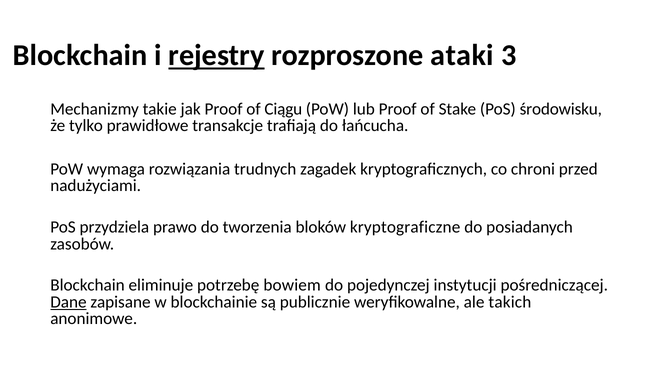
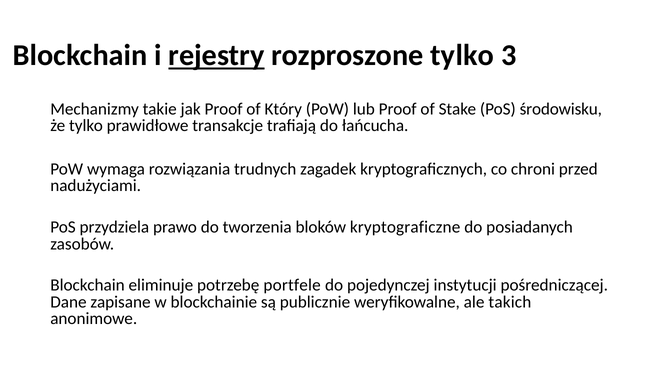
rozproszone ataki: ataki -> tylko
Ciągu: Ciągu -> Który
bowiem: bowiem -> portfele
Dane underline: present -> none
